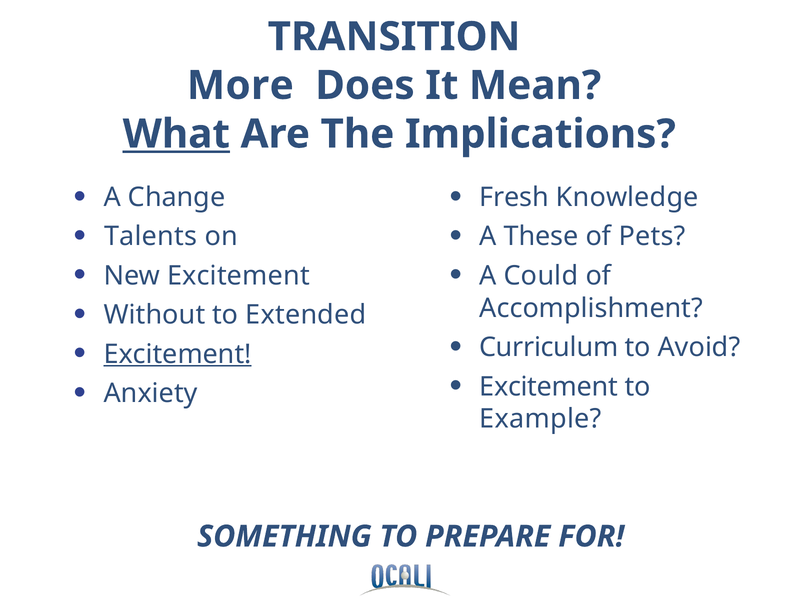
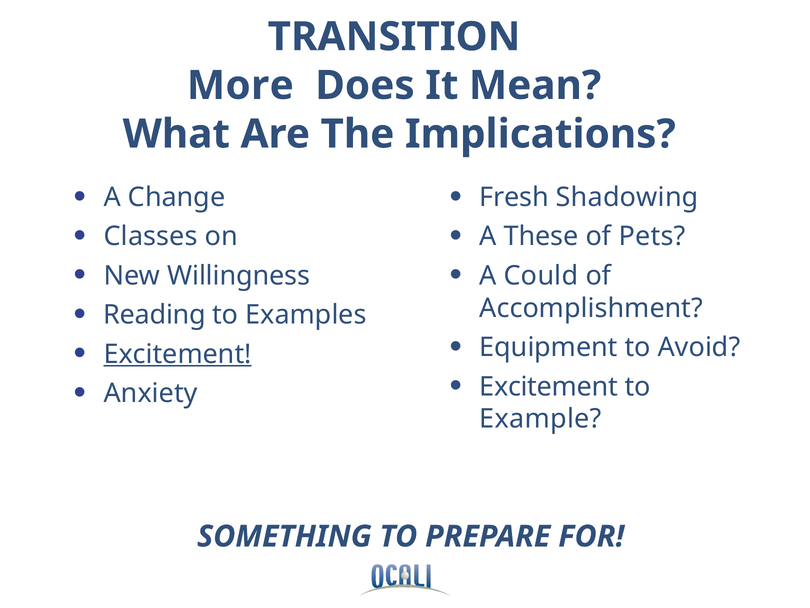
What underline: present -> none
Knowledge: Knowledge -> Shadowing
Talents: Talents -> Classes
New Excitement: Excitement -> Willingness
Without: Without -> Reading
Extended: Extended -> Examples
Curriculum: Curriculum -> Equipment
